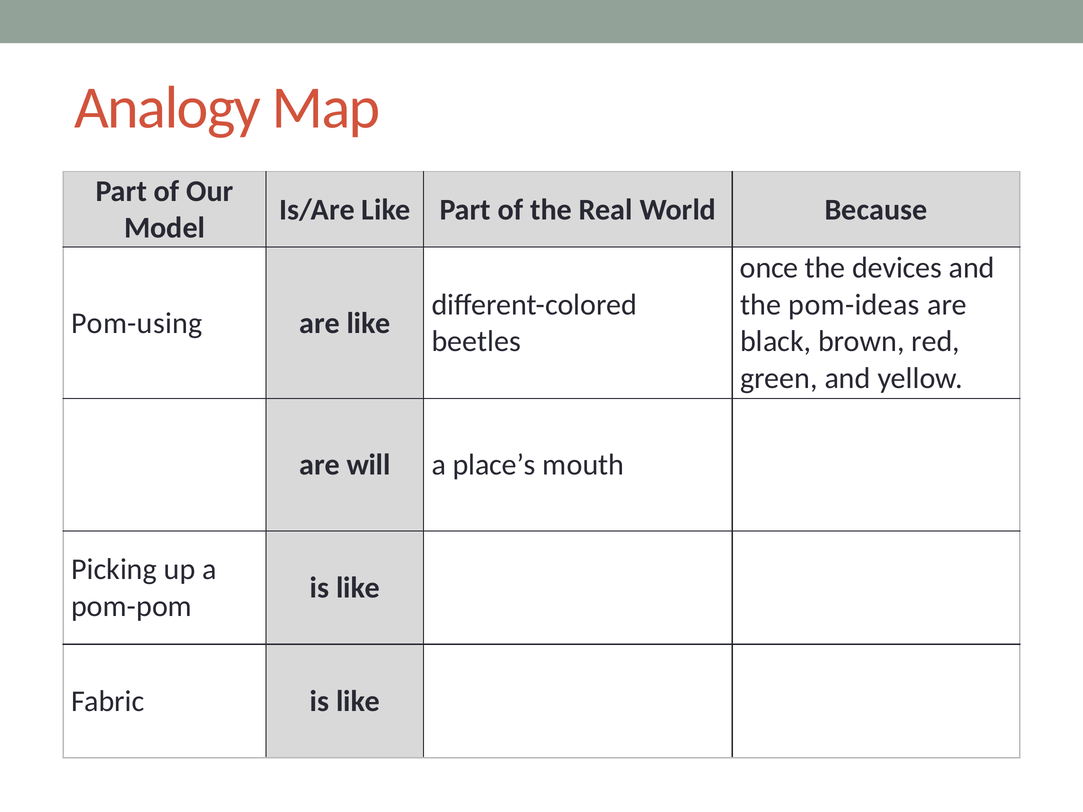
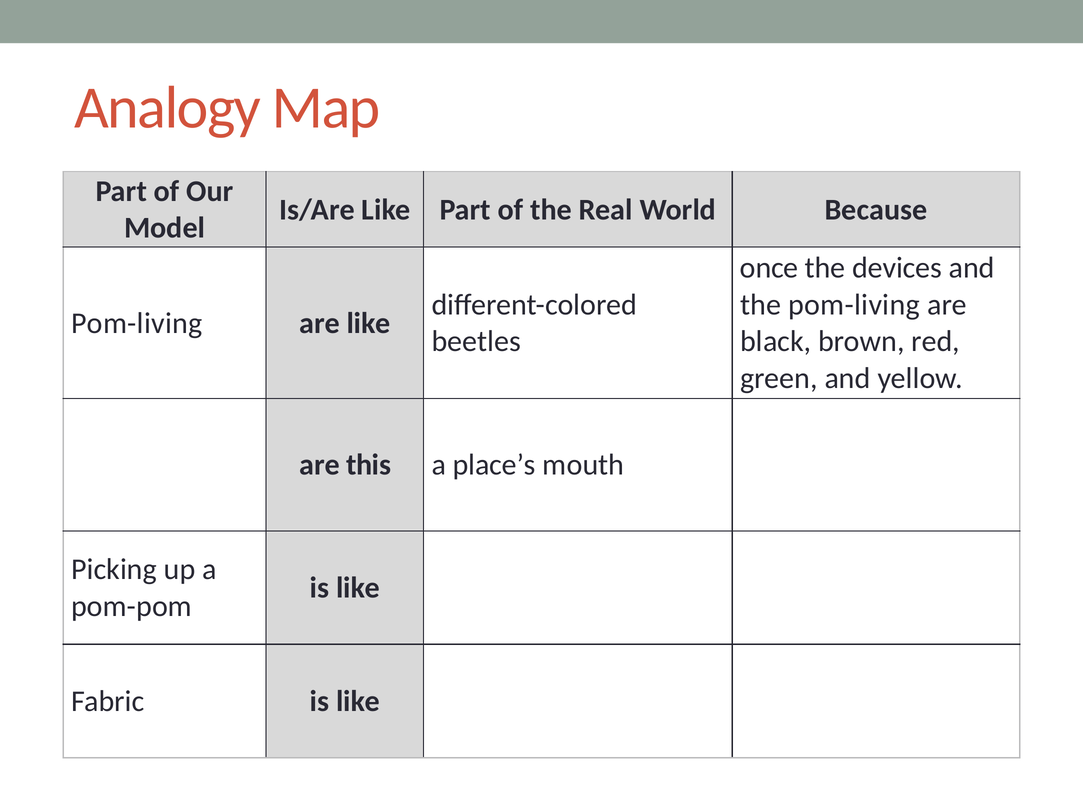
the pom-ideas: pom-ideas -> pom-living
Pom-using at (137, 323): Pom-using -> Pom-living
will: will -> this
